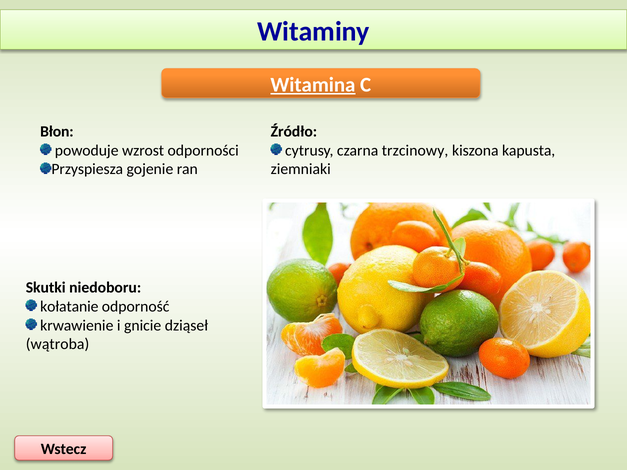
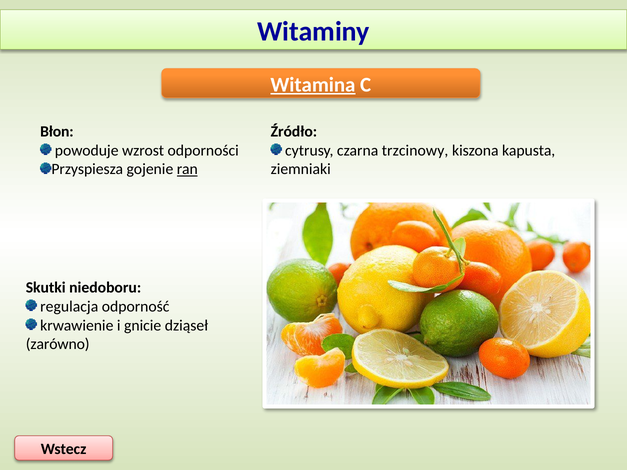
ran underline: none -> present
kołatanie: kołatanie -> regulacja
wątroba: wątroba -> zarówno
